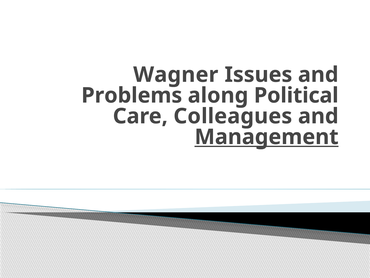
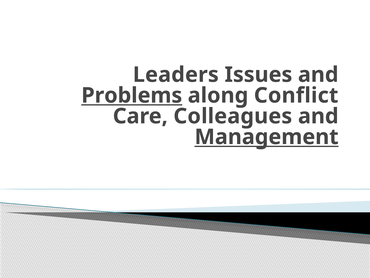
Wagner: Wagner -> Leaders
Problems underline: none -> present
Political: Political -> Conflict
